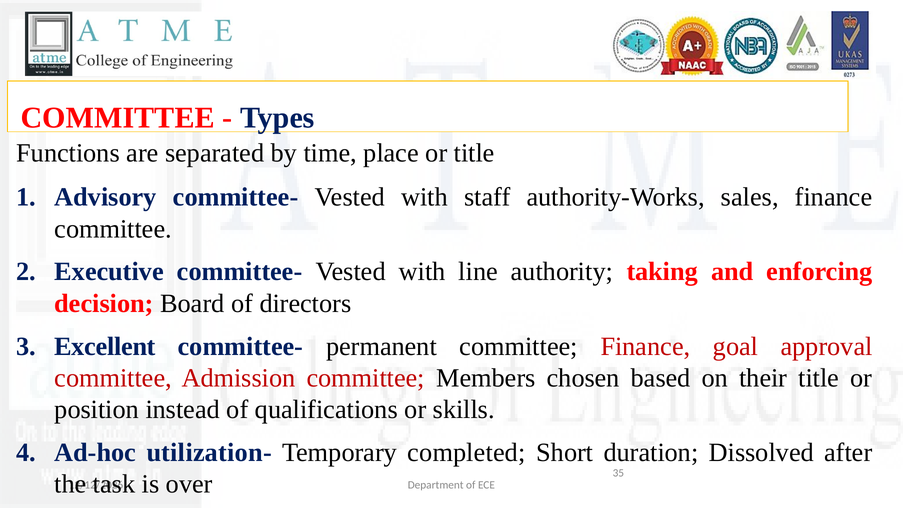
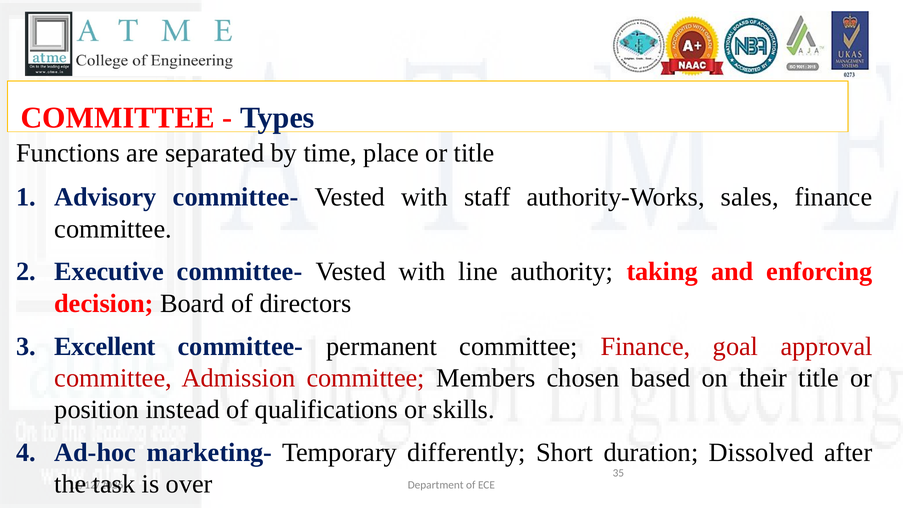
utilization-: utilization- -> marketing-
completed: completed -> differently
